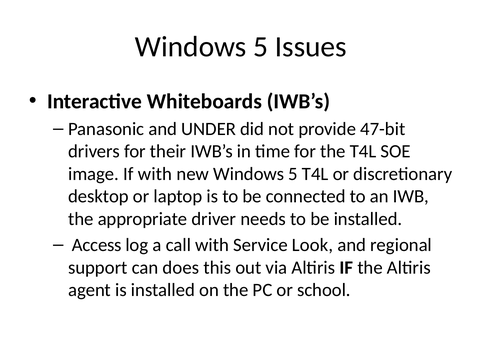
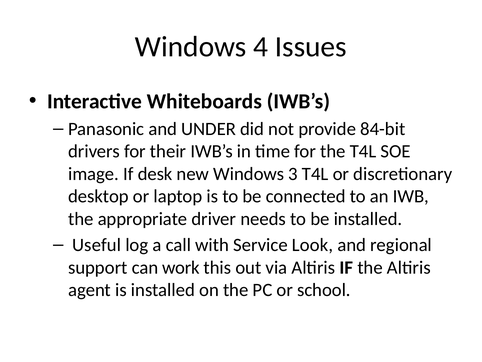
5 at (261, 47): 5 -> 4
47-bit: 47-bit -> 84-bit
If with: with -> desk
new Windows 5: 5 -> 3
Access: Access -> Useful
does: does -> work
